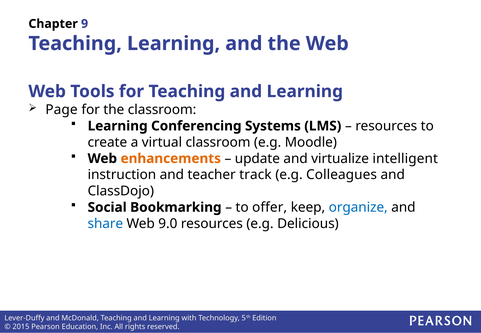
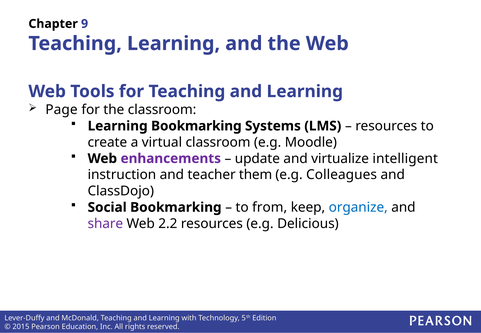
Learning Conferencing: Conferencing -> Bookmarking
enhancements colour: orange -> purple
track: track -> them
offer: offer -> from
share colour: blue -> purple
9.0: 9.0 -> 2.2
